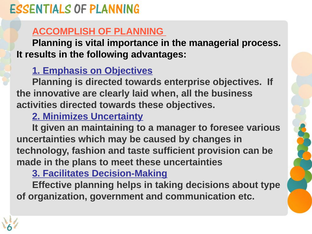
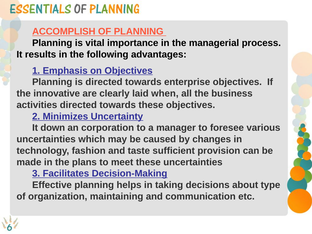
given: given -> down
maintaining: maintaining -> corporation
government: government -> maintaining
